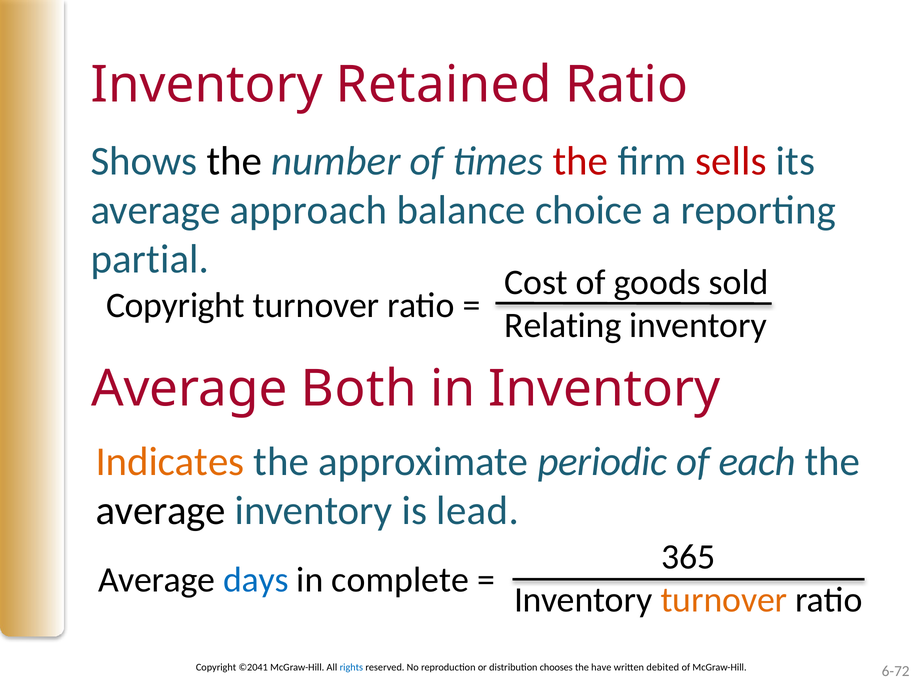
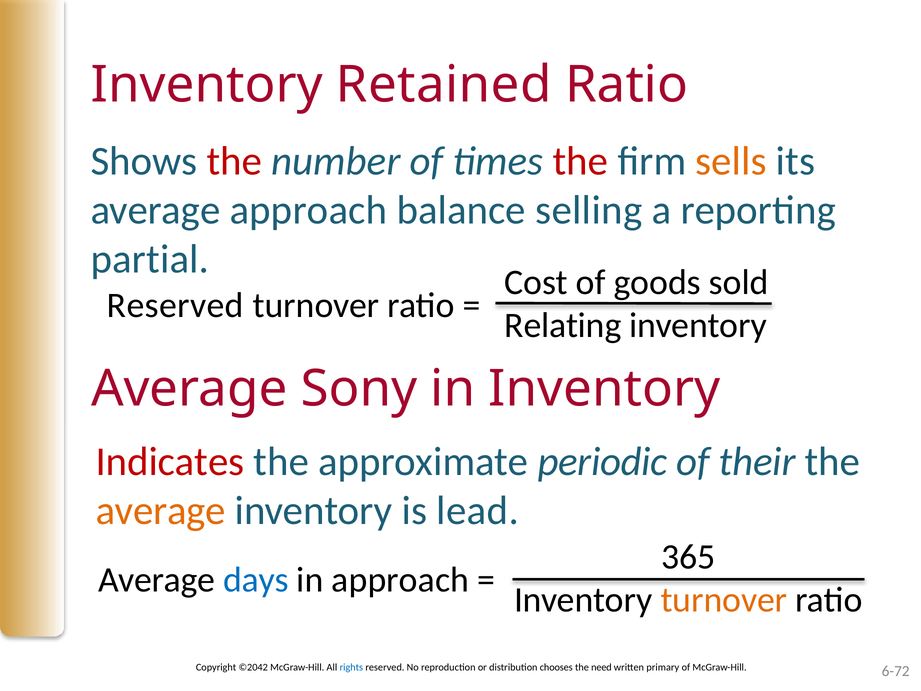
the at (234, 161) colour: black -> red
sells colour: red -> orange
choice: choice -> selling
Copyright at (176, 305): Copyright -> Reserved
Both: Both -> Sony
Indicates colour: orange -> red
each: each -> their
average at (161, 511) colour: black -> orange
in complete: complete -> approach
©2041: ©2041 -> ©2042
have: have -> need
debited: debited -> primary
